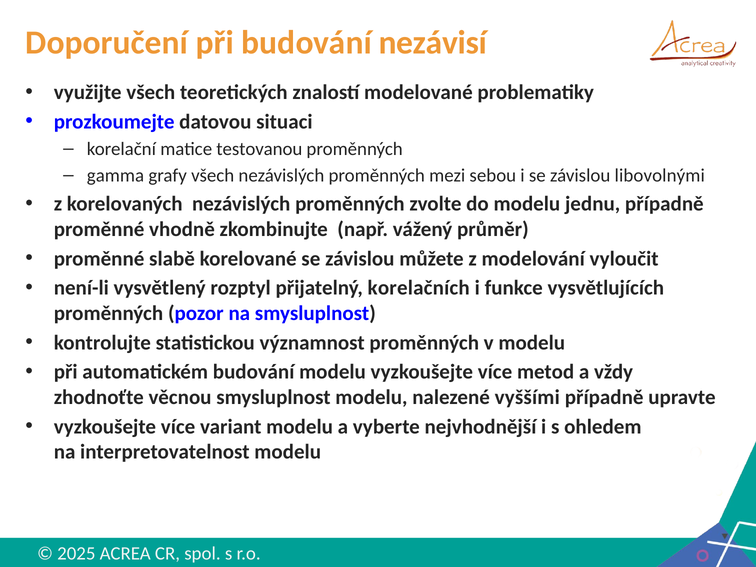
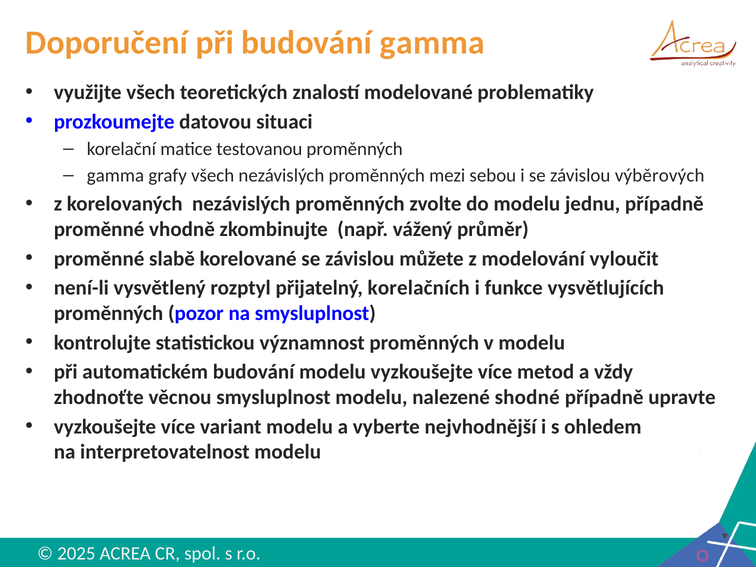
budování nezávisí: nezávisí -> gamma
libovolnými: libovolnými -> výběrových
vyššími: vyššími -> shodné
